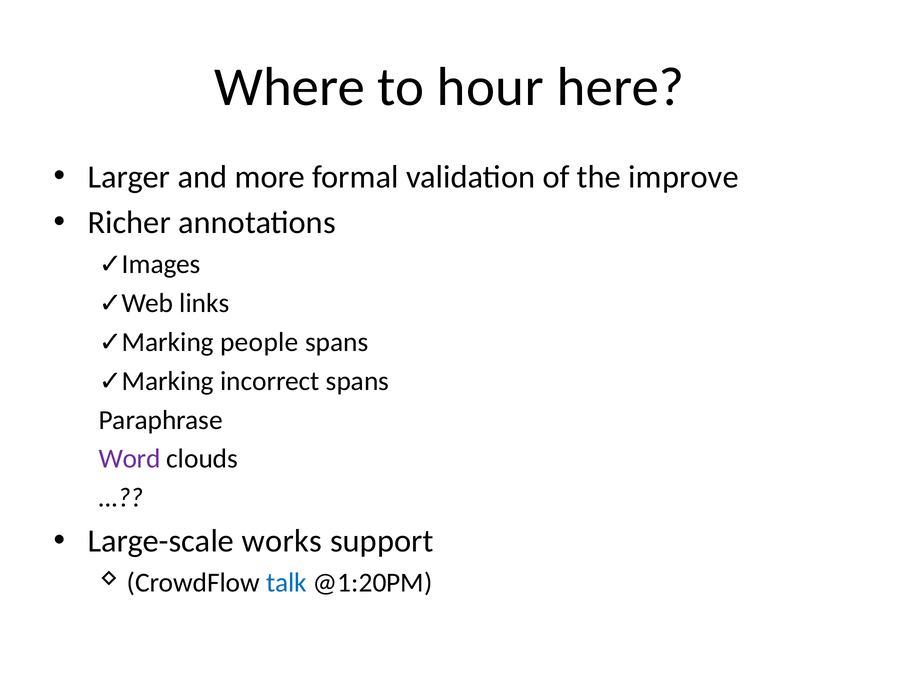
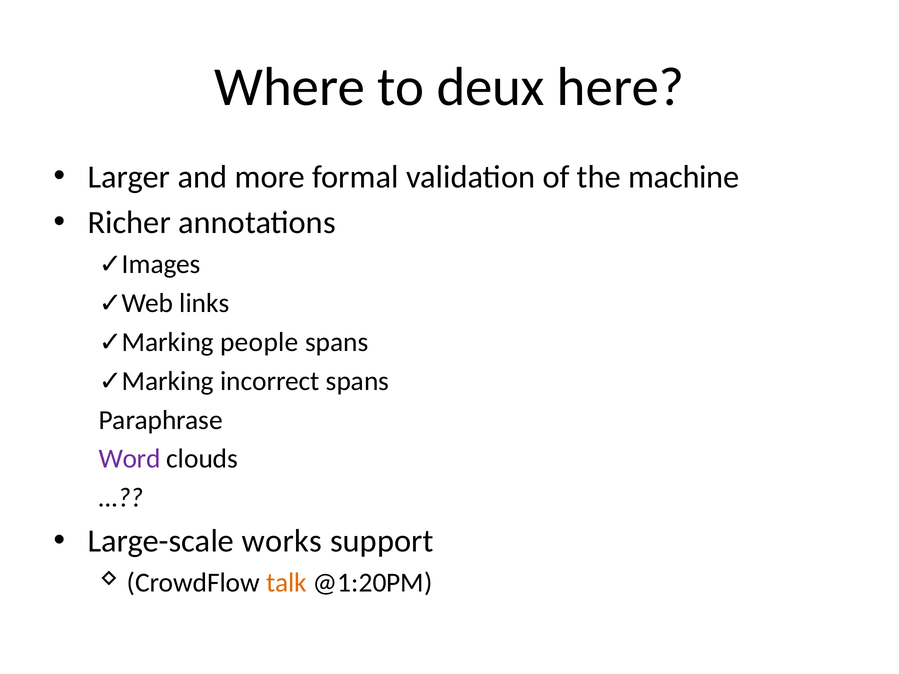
hour: hour -> deux
improve: improve -> machine
talk colour: blue -> orange
